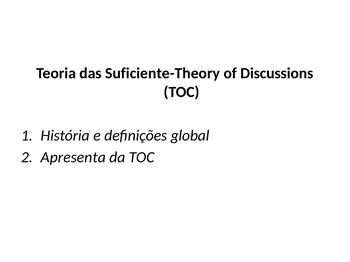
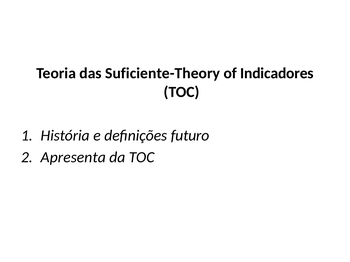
Discussions: Discussions -> Indicadores
global: global -> futuro
